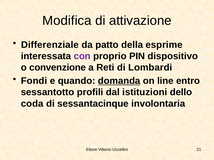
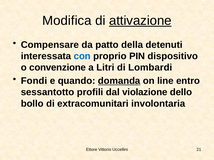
attivazione underline: none -> present
Differenziale: Differenziale -> Compensare
esprime: esprime -> detenuti
con colour: purple -> blue
Reti: Reti -> Litri
istituzioni: istituzioni -> violazione
coda: coda -> bollo
sessantacinque: sessantacinque -> extracomunitari
